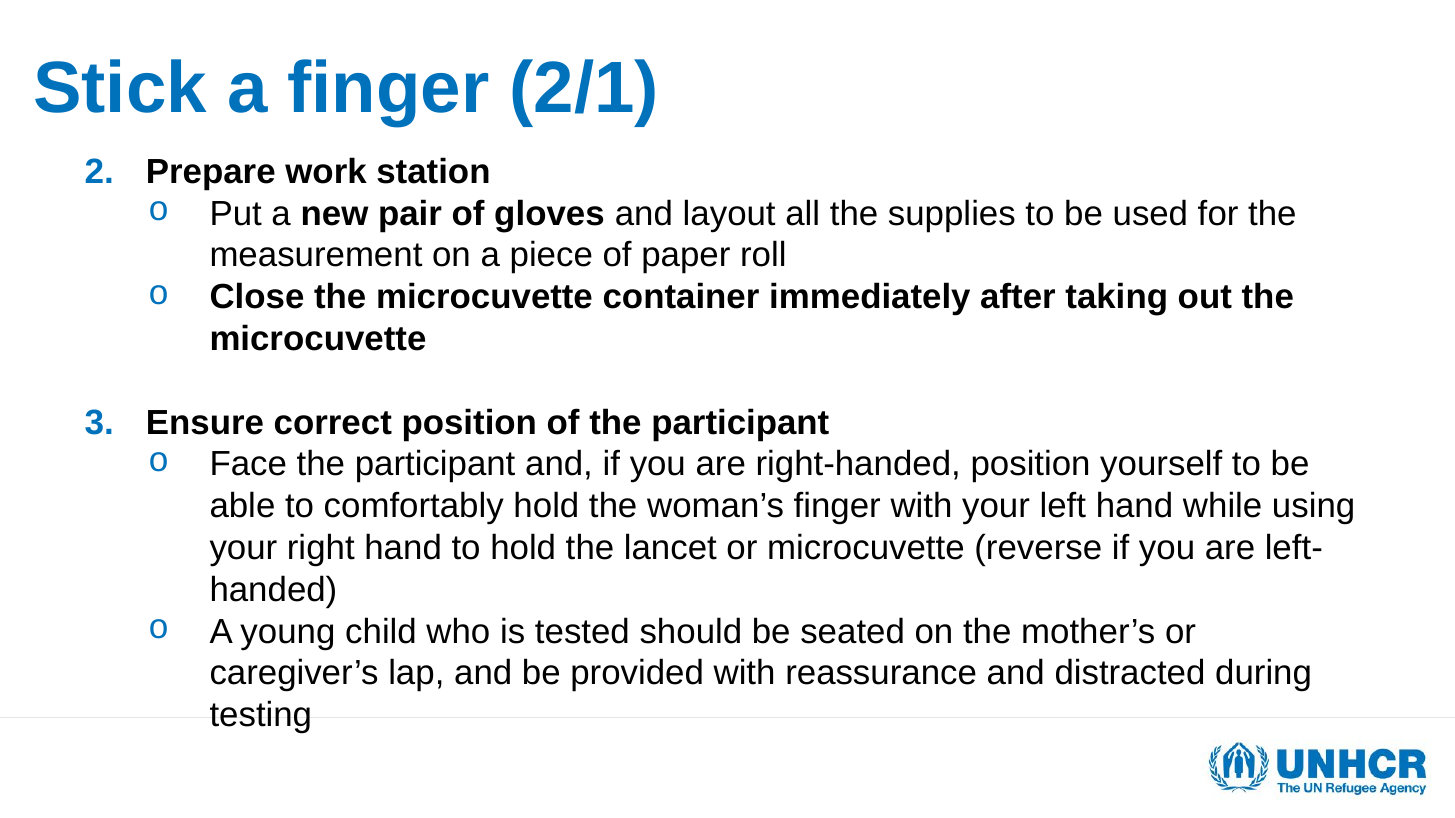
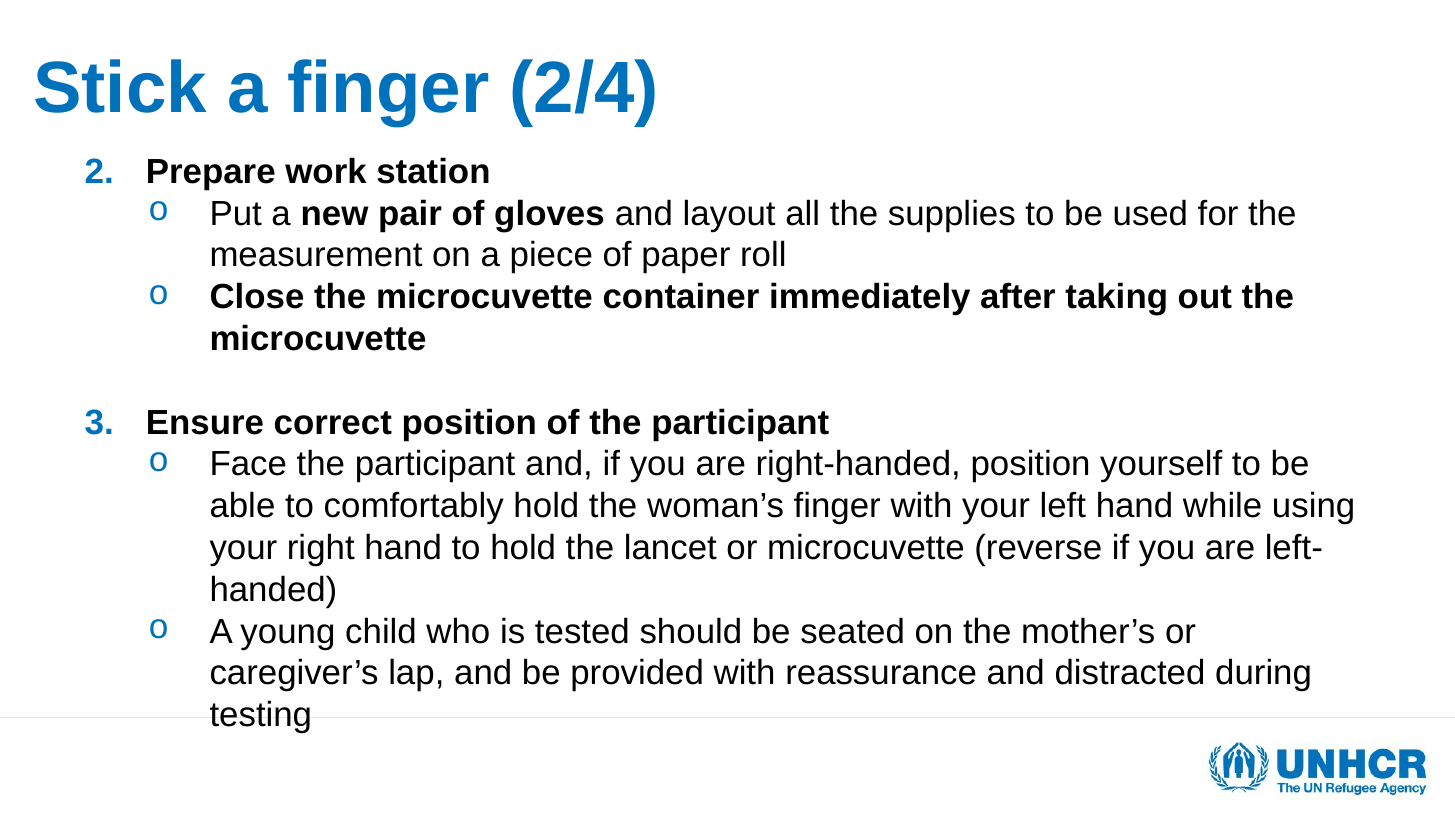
2/1: 2/1 -> 2/4
